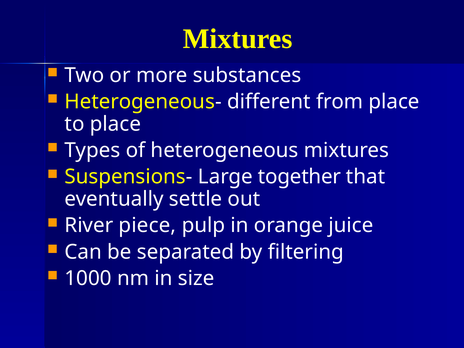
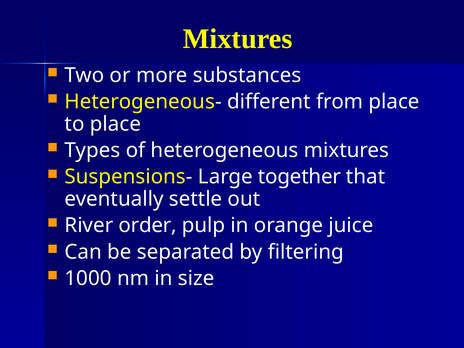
piece: piece -> order
